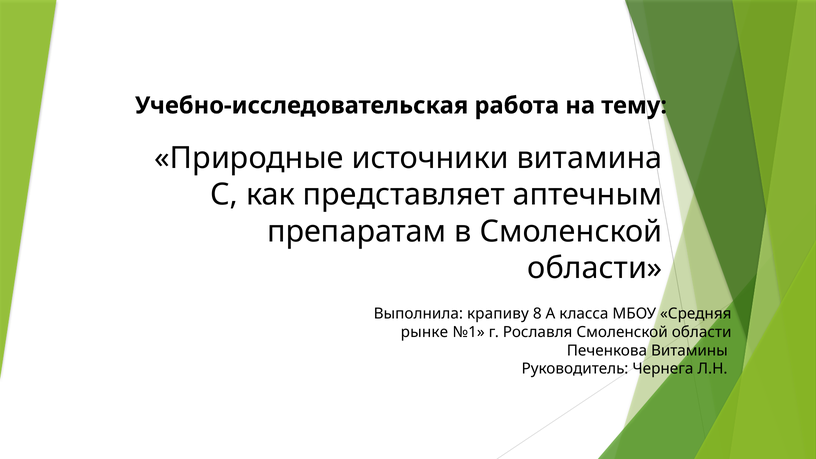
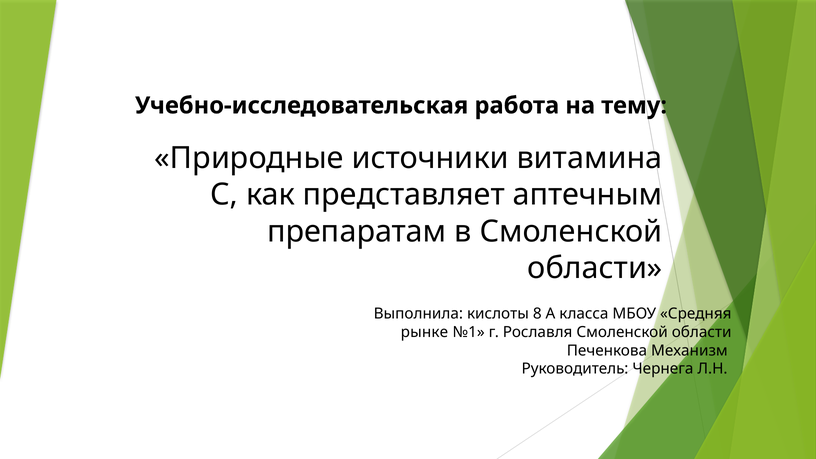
крапиву: крапиву -> кислоты
Витамины: Витамины -> Механизм
